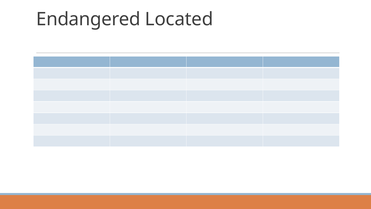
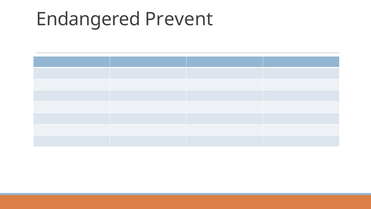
Located: Located -> Prevent
